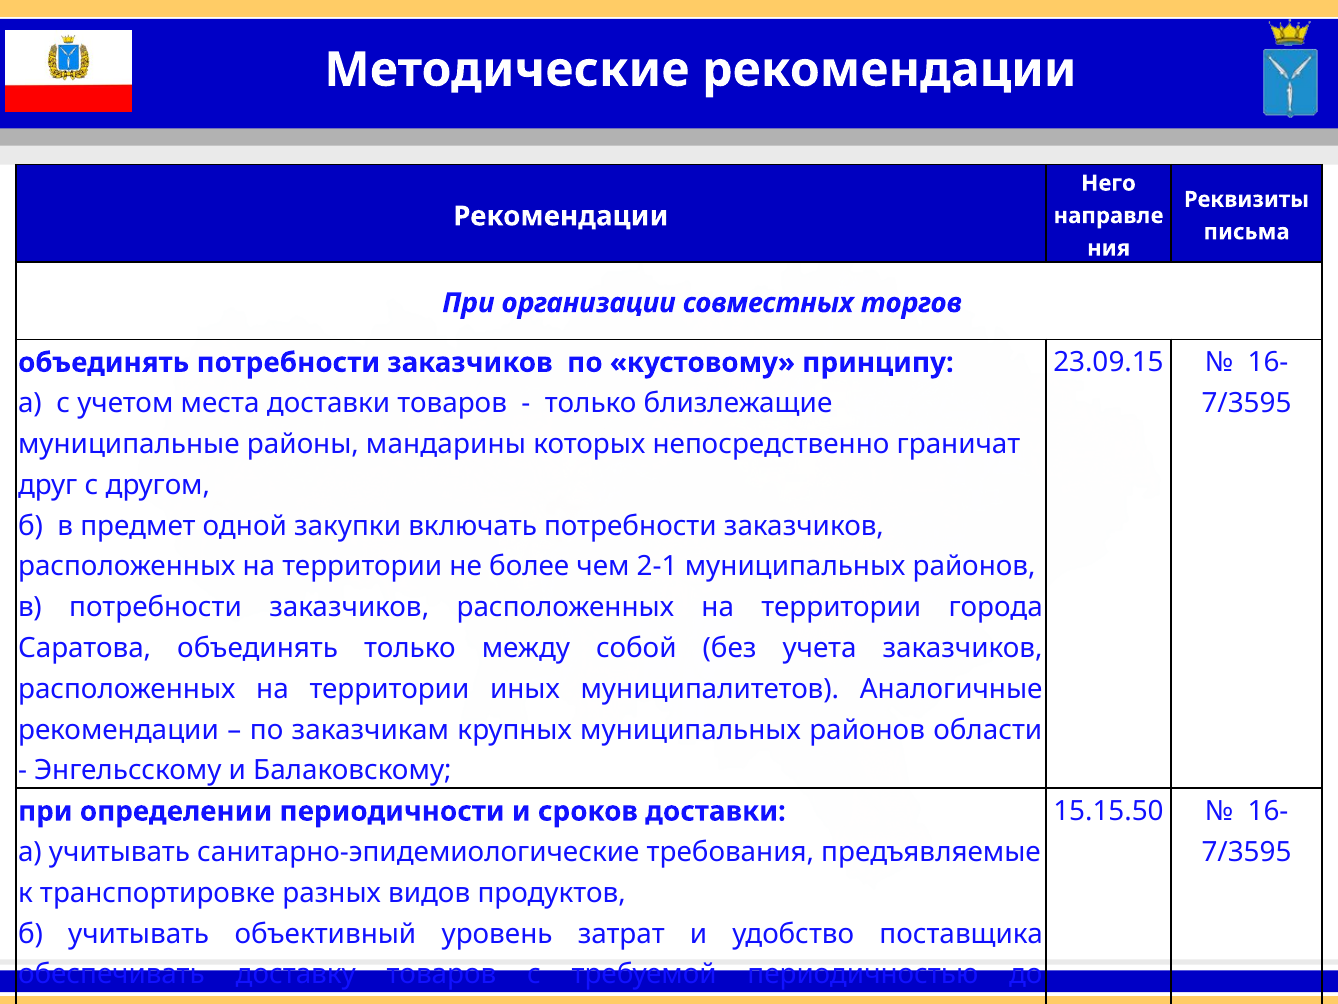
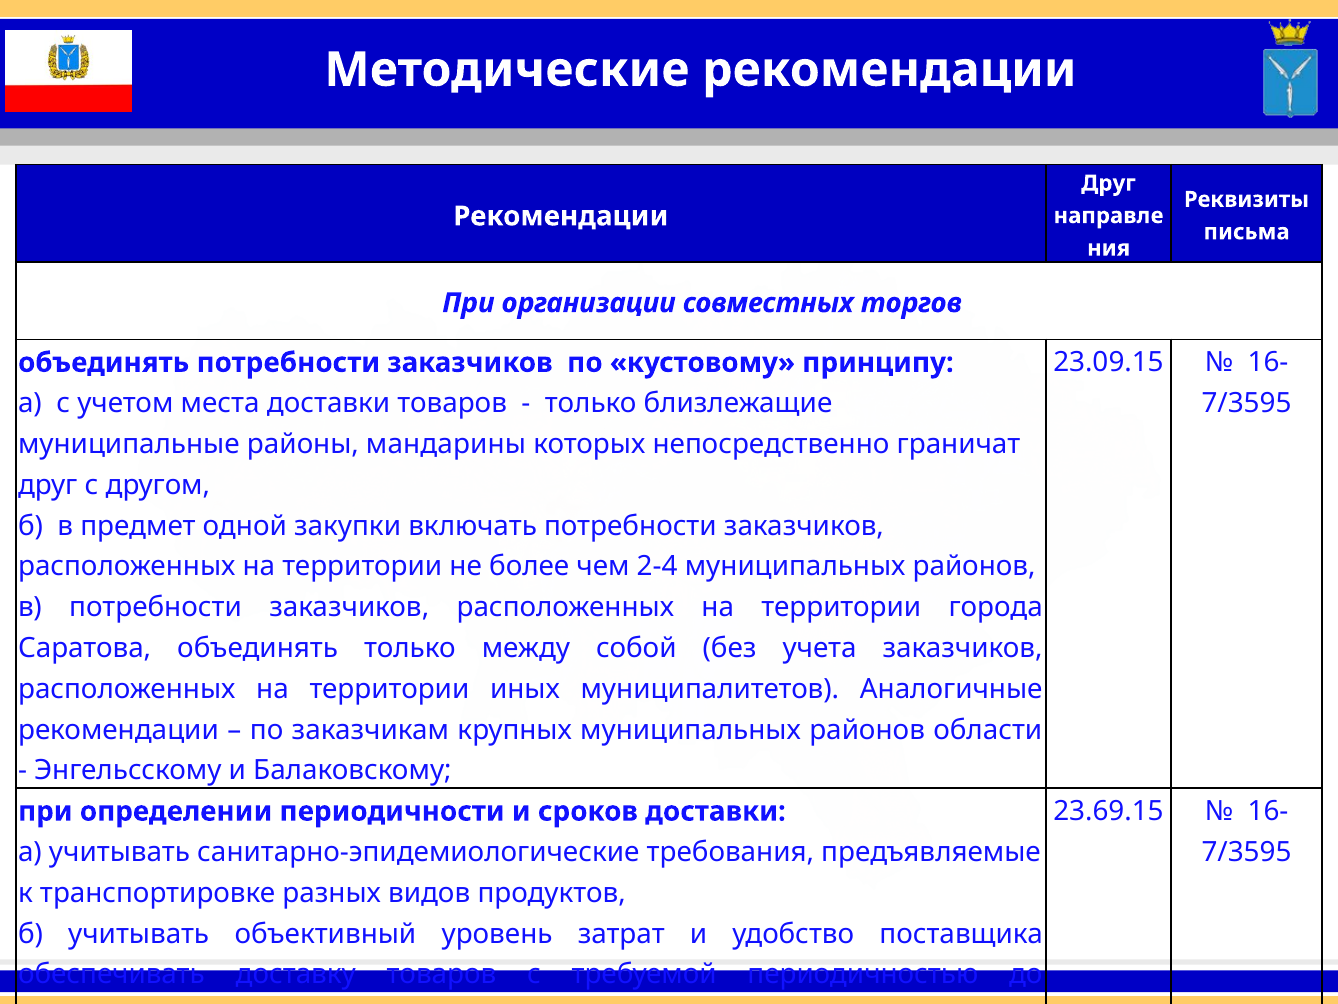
Него at (1108, 183): Него -> Друг
2-1: 2-1 -> 2-4
15.15.50: 15.15.50 -> 23.69.15
